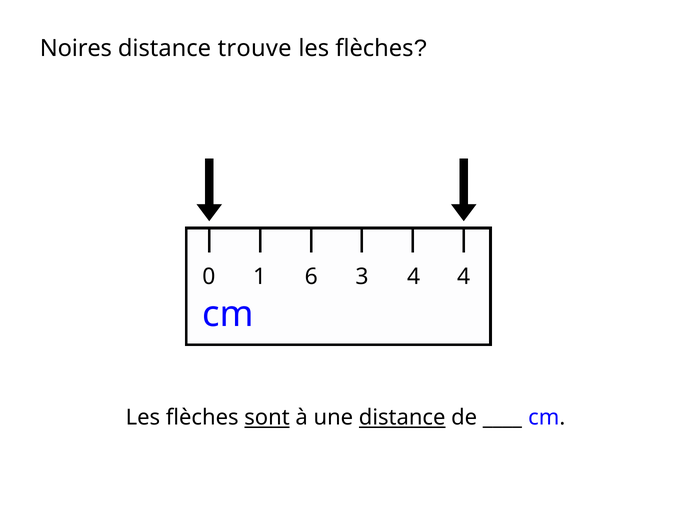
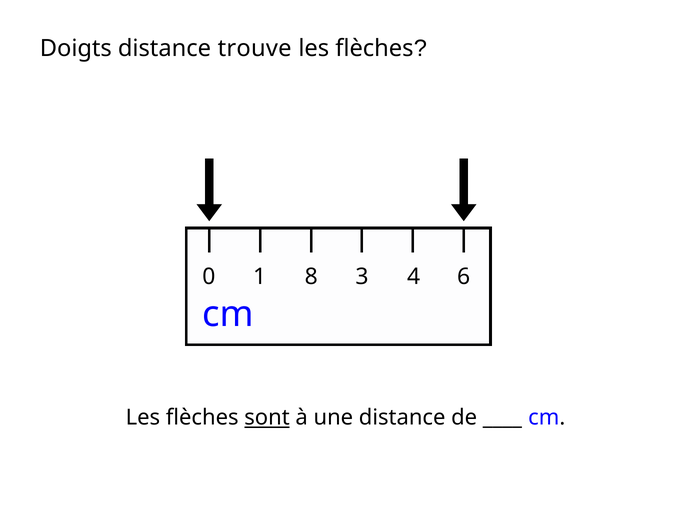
Noires: Noires -> Doigts
6: 6 -> 8
4 4: 4 -> 6
distance at (402, 417) underline: present -> none
